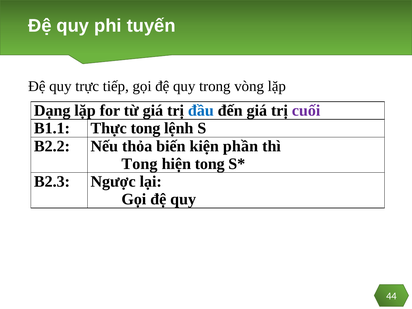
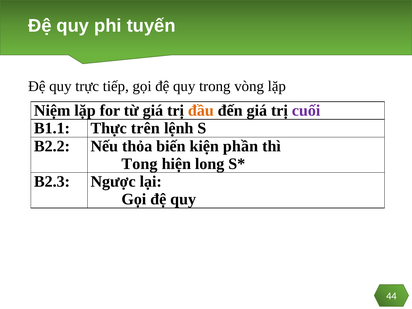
Dạng: Dạng -> Niệm
đầu colour: blue -> orange
Thực tong: tong -> trên
hiện tong: tong -> long
